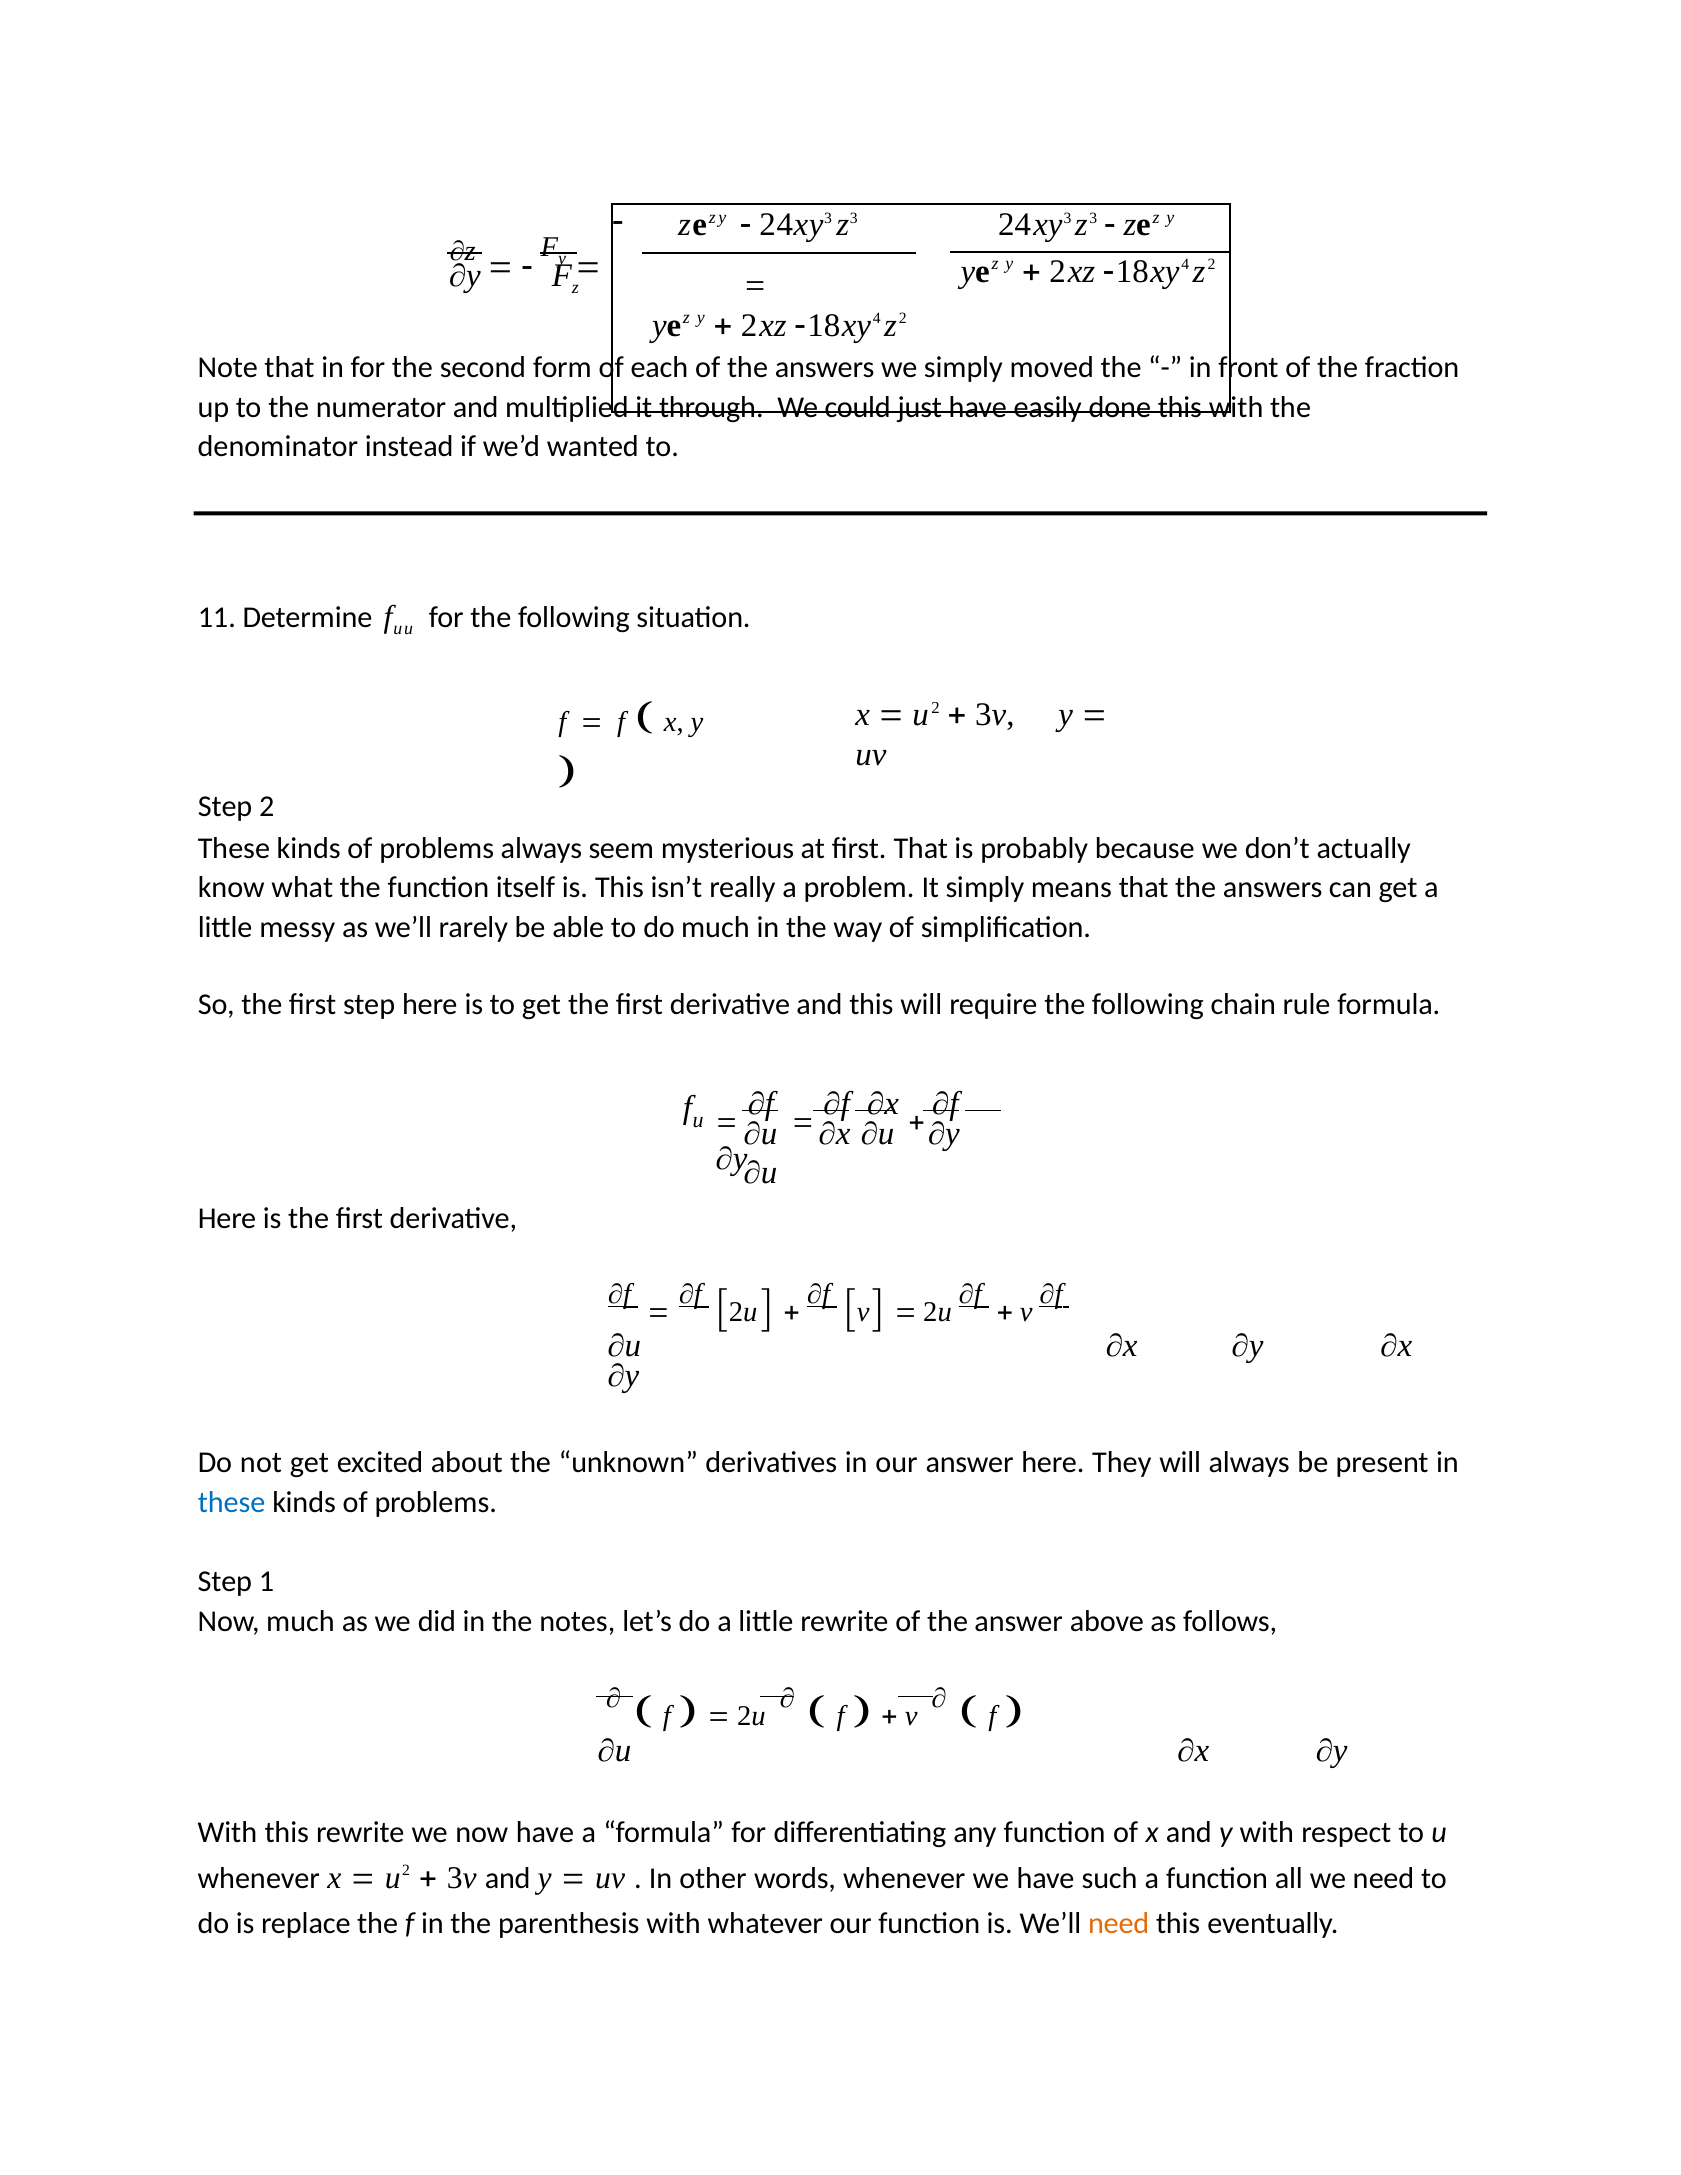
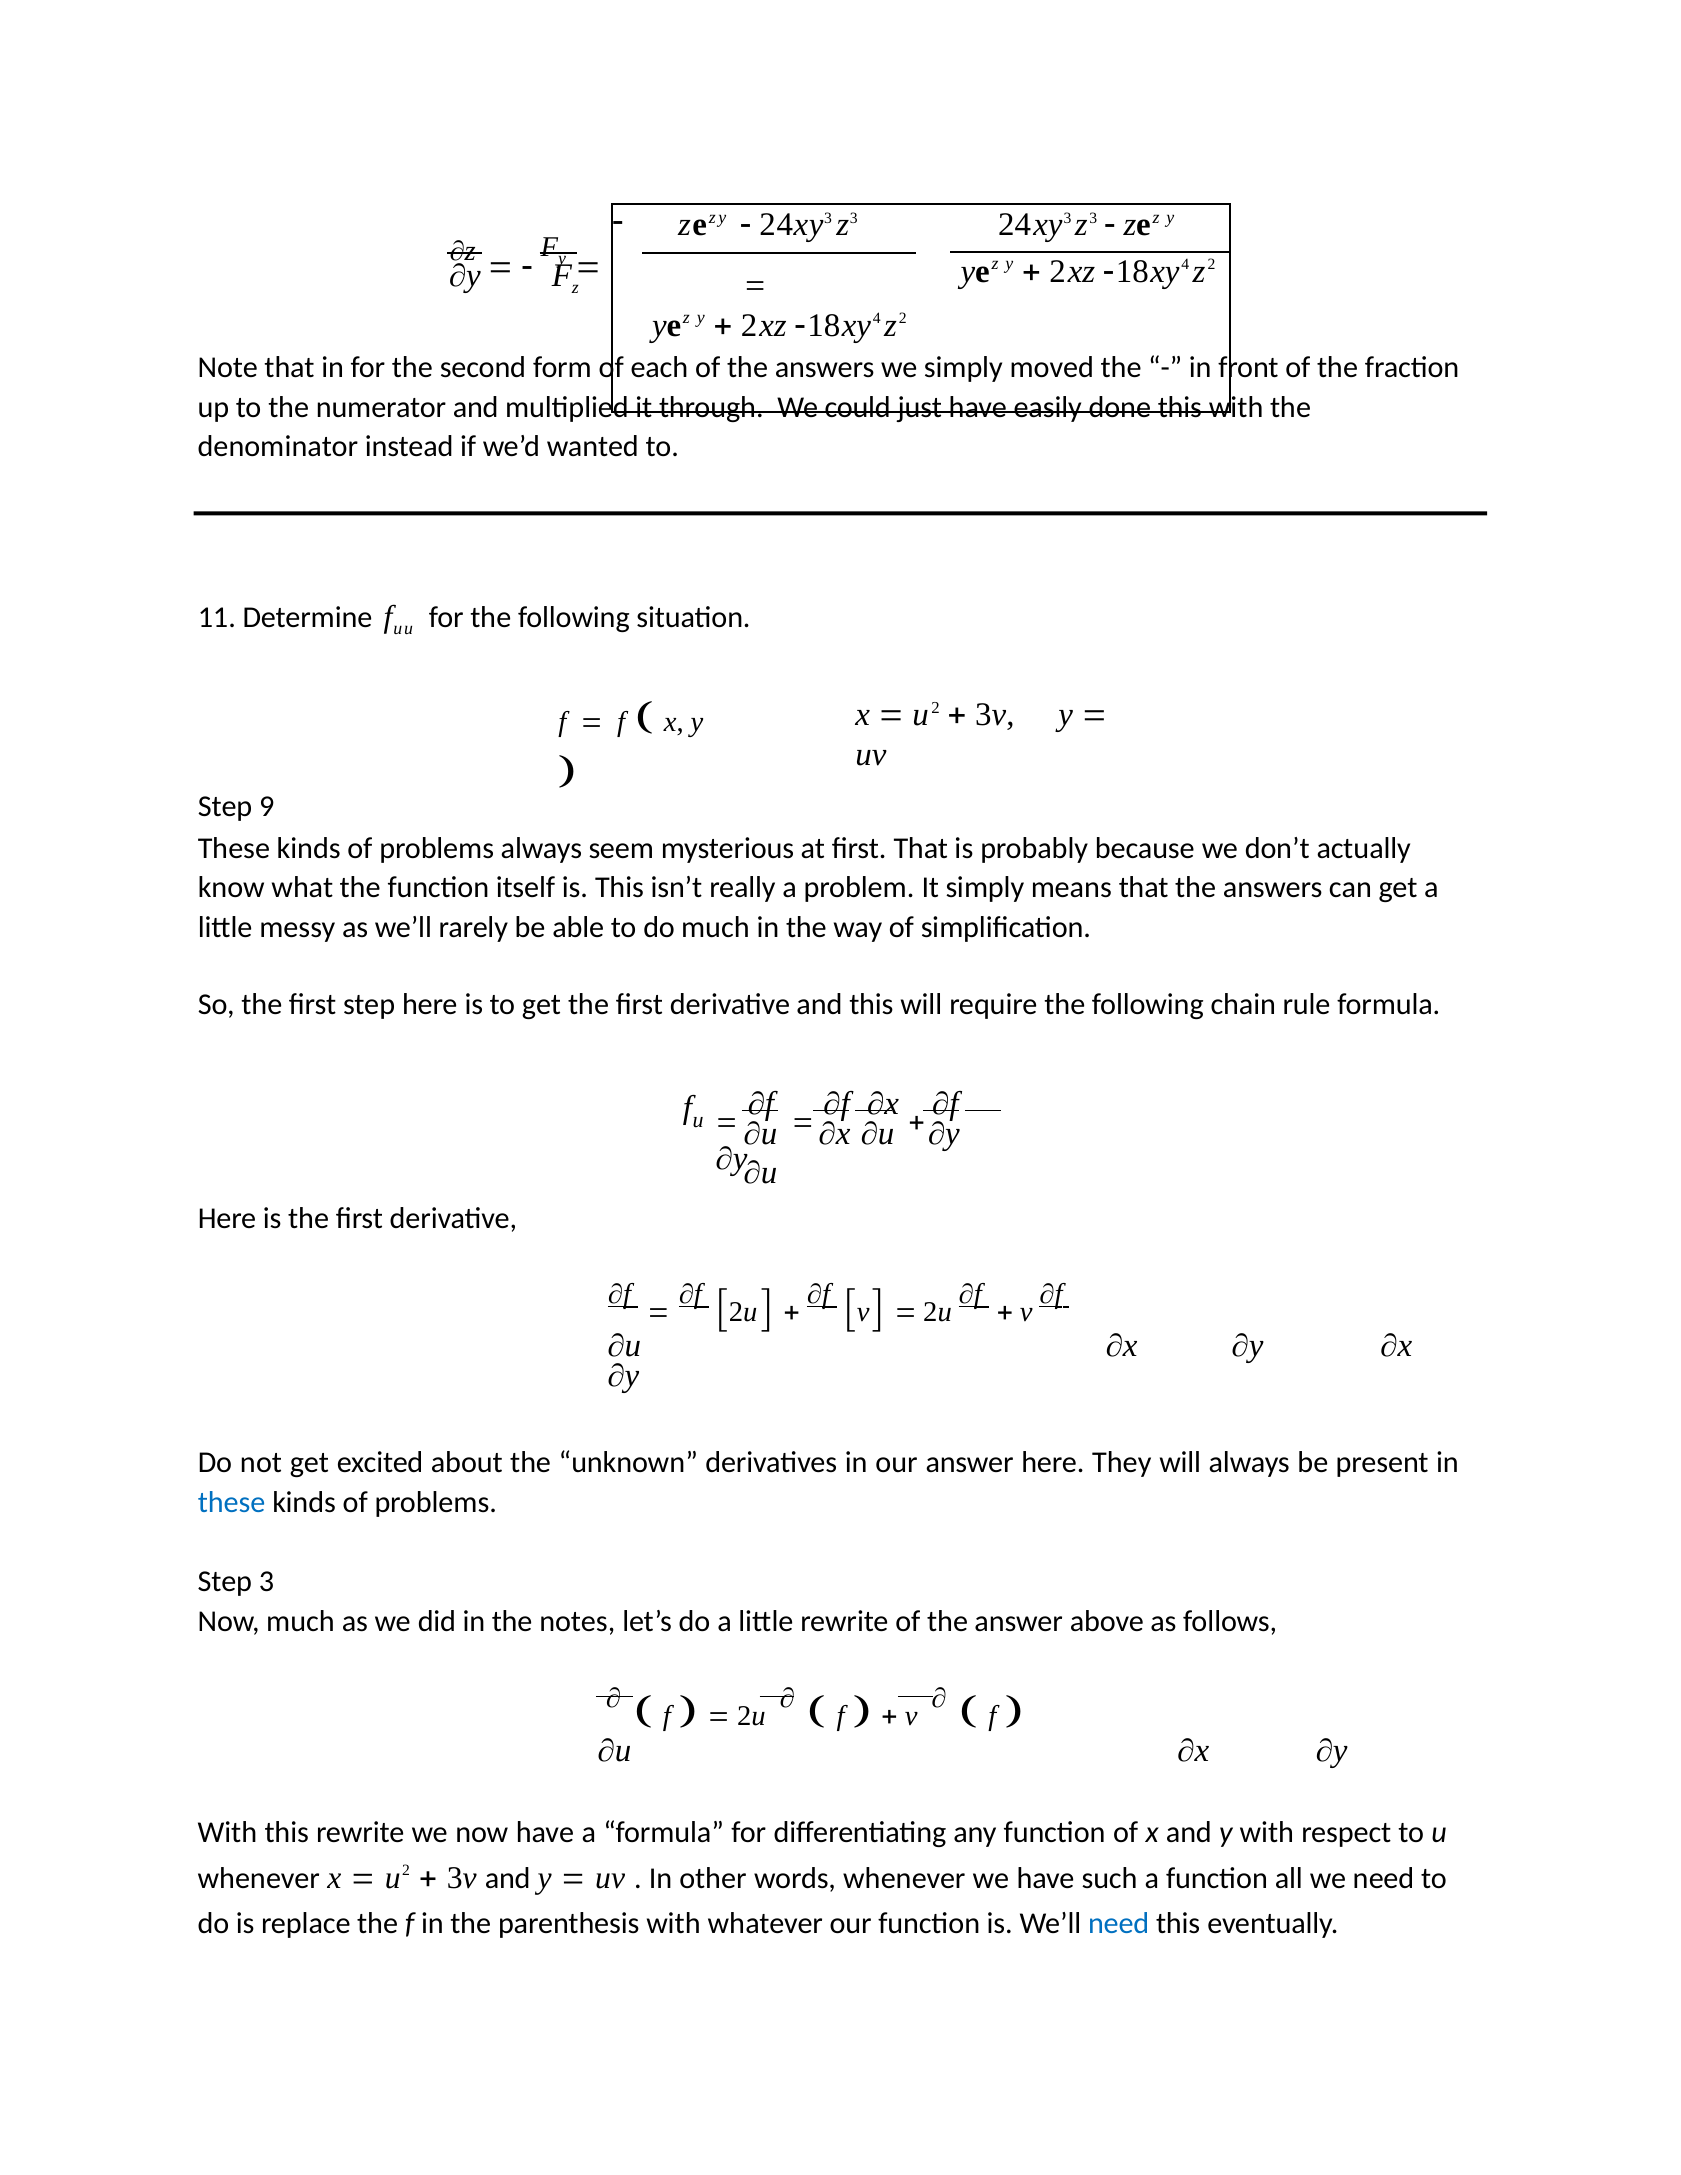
2: 2 -> 9
1: 1 -> 3
need at (1119, 1924) colour: orange -> blue
